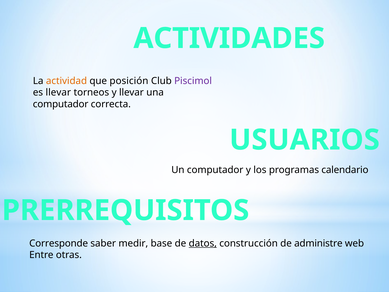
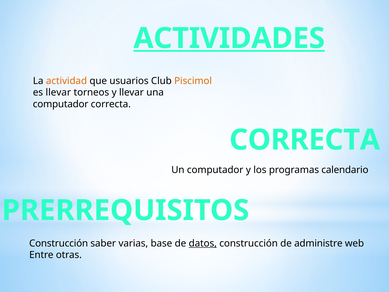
ACTIVIDADES underline: none -> present
posición: posición -> usuarios
Piscimol colour: purple -> orange
USUARIOS at (305, 140): USUARIOS -> CORRECTA
Corresponde at (59, 243): Corresponde -> Construcción
medir: medir -> varias
